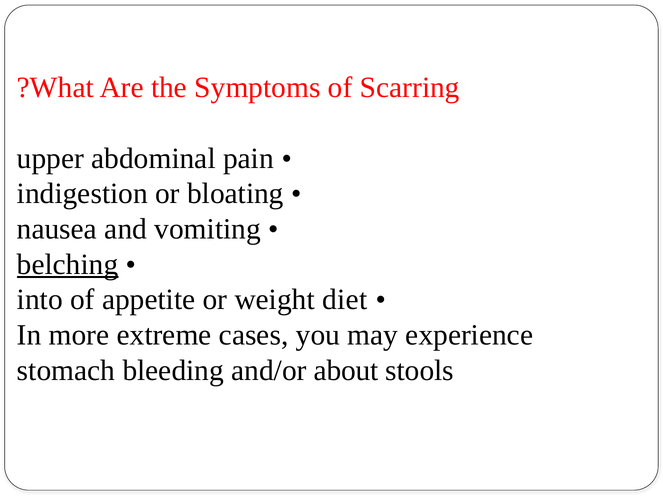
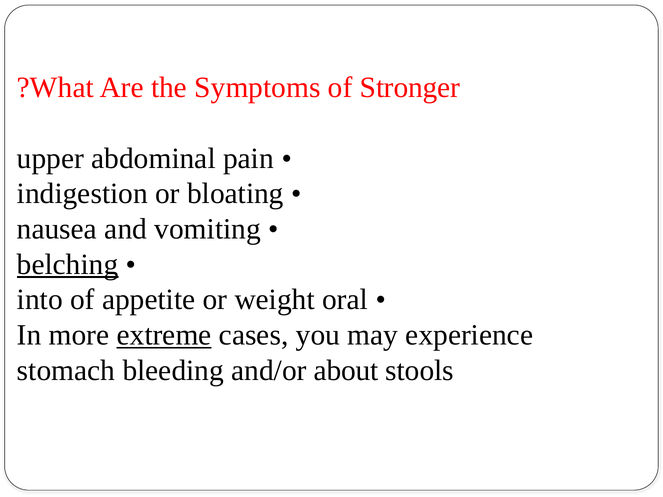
Scarring: Scarring -> Stronger
diet: diet -> oral
extreme underline: none -> present
